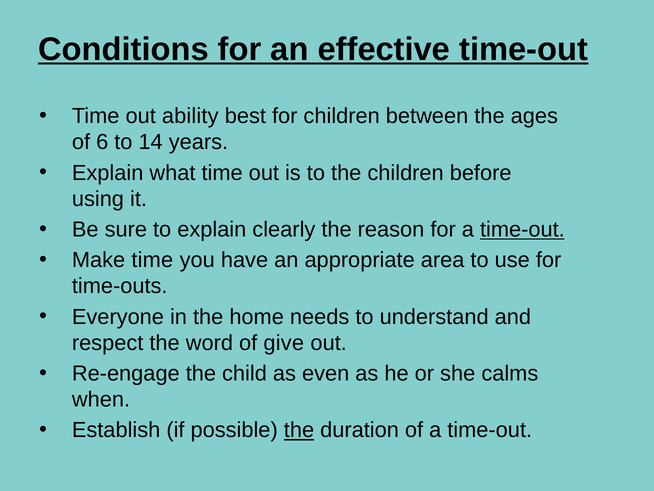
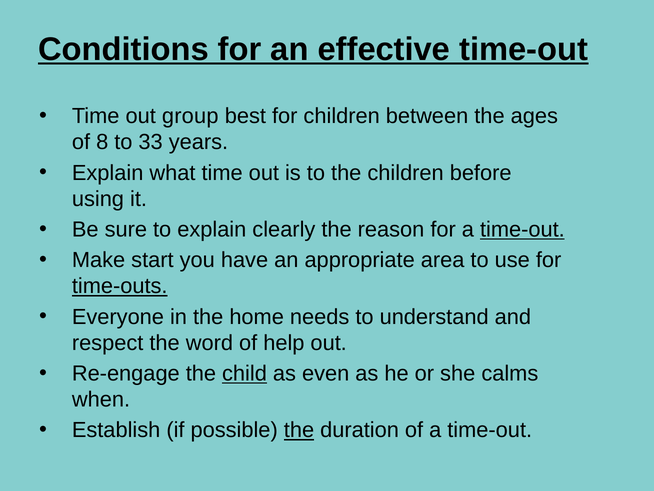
ability: ability -> group
6: 6 -> 8
14: 14 -> 33
Make time: time -> start
time-outs underline: none -> present
give: give -> help
child underline: none -> present
